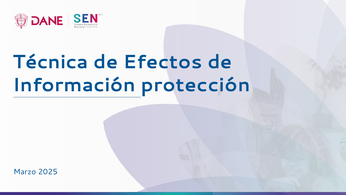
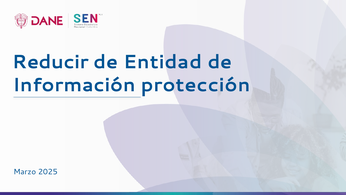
Técnica: Técnica -> Reducir
Efectos: Efectos -> Entidad
